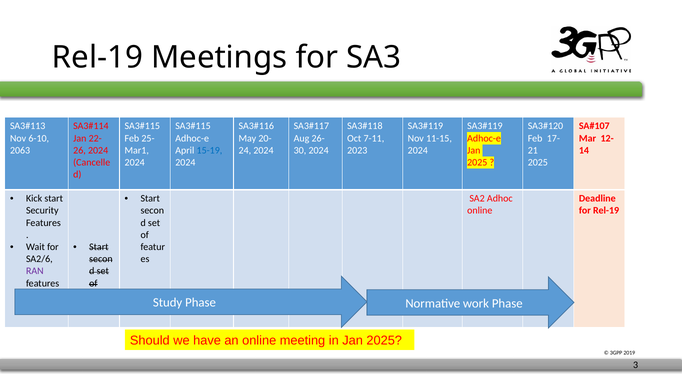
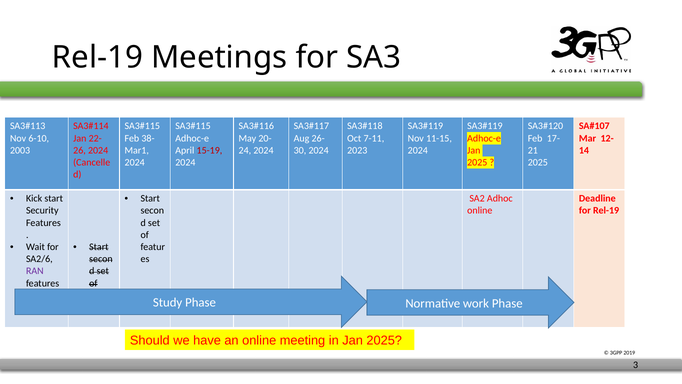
25-: 25- -> 38-
2063: 2063 -> 2003
15-19 colour: blue -> red
